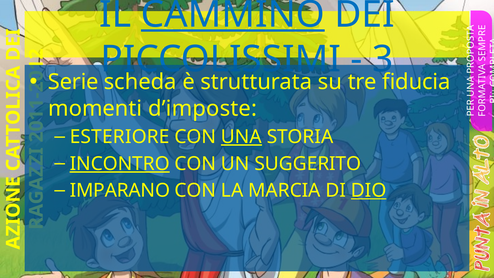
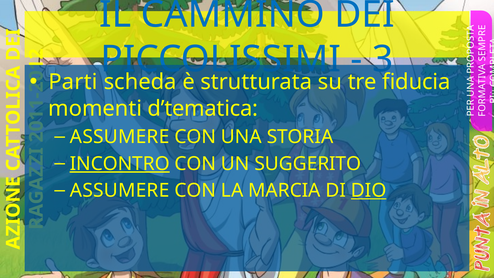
CAMMINO underline: present -> none
Serie: Serie -> Parti
d’imposte: d’imposte -> d’tematica
ESTERIORE at (120, 137): ESTERIORE -> ASSUMERE
UNA underline: present -> none
IMPARANO at (120, 190): IMPARANO -> ASSUMERE
